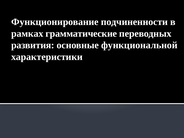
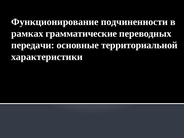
развития: развития -> передачи
функциональной: функциональной -> территориальной
